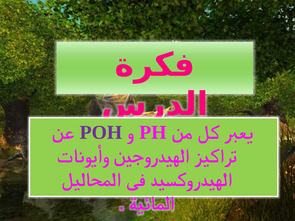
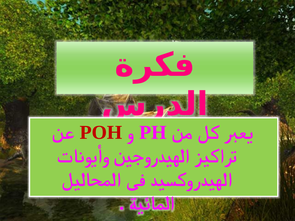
POH colour: purple -> red
